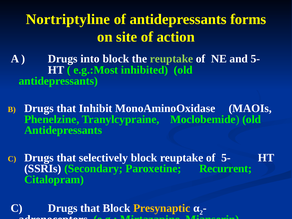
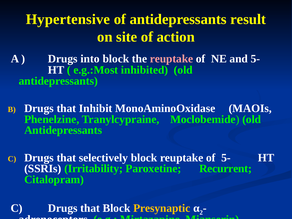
Nortriptyline: Nortriptyline -> Hypertensive
forms: forms -> result
reuptake at (172, 59) colour: light green -> pink
Secondary: Secondary -> Irritability
